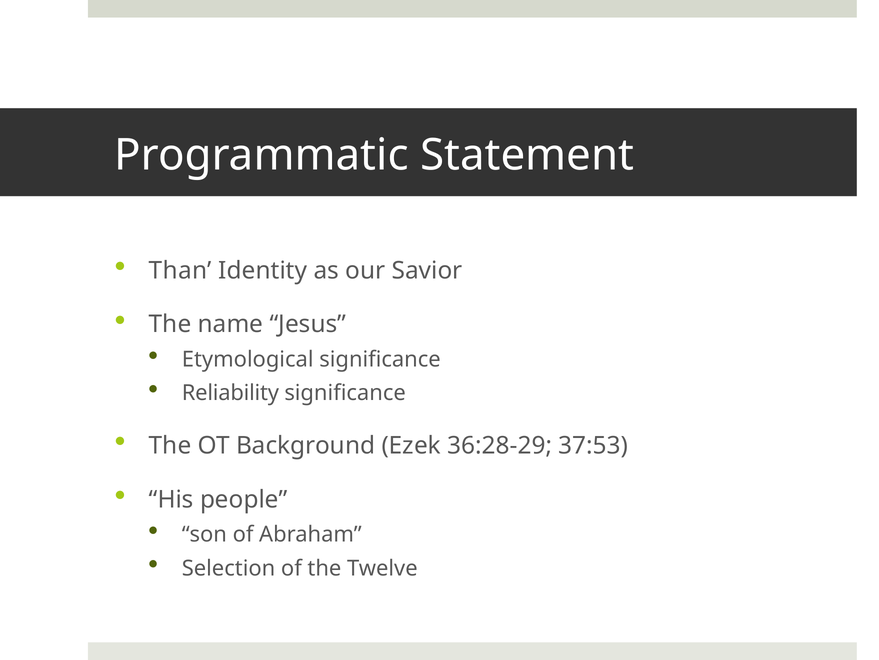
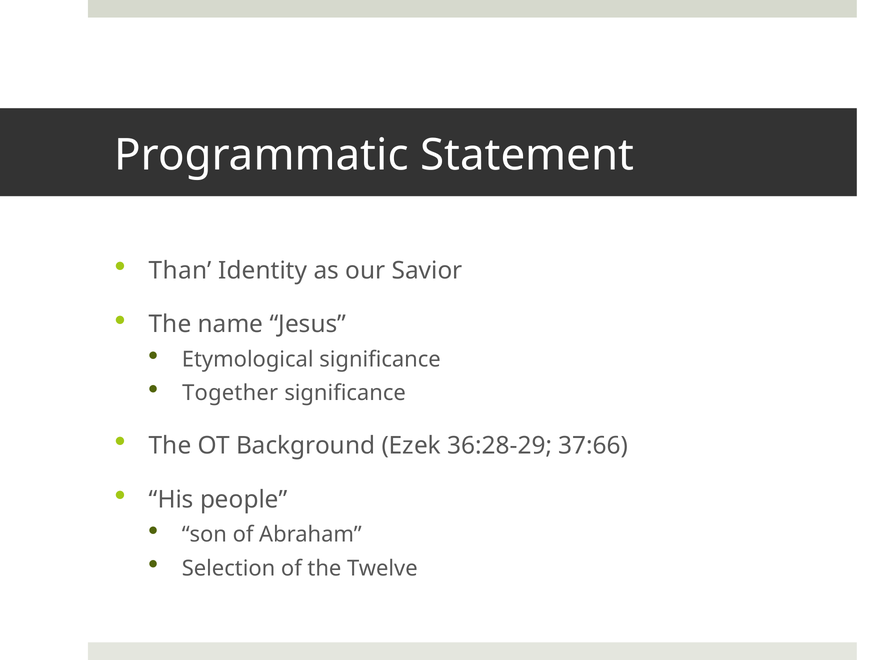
Reliability: Reliability -> Together
37:53: 37:53 -> 37:66
